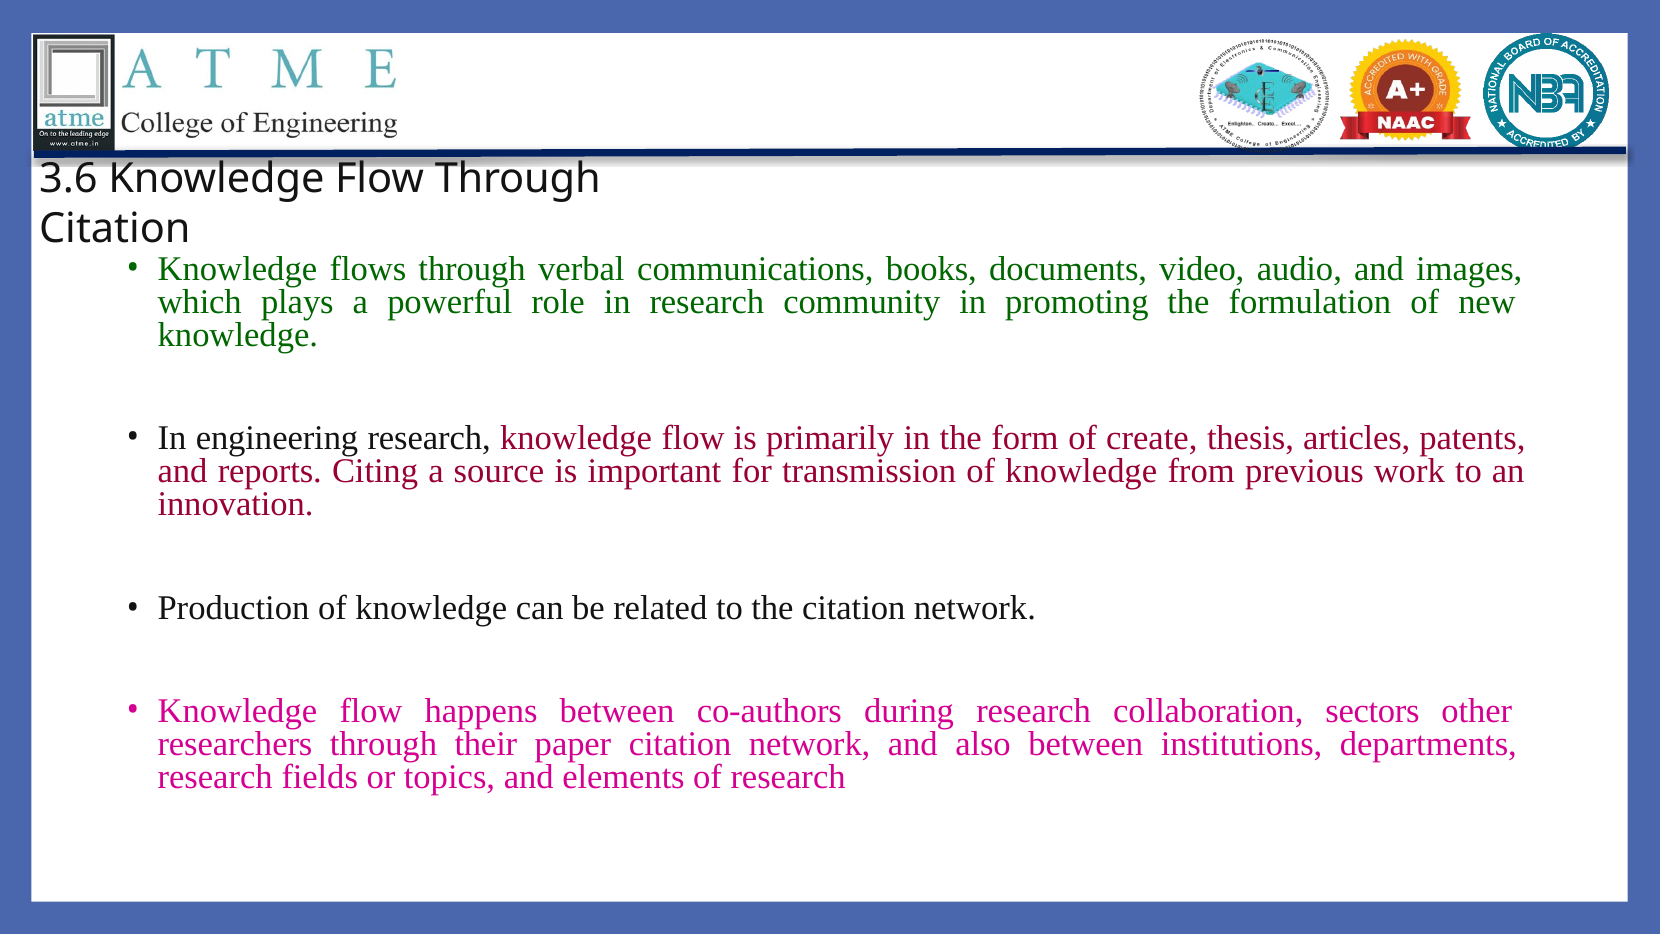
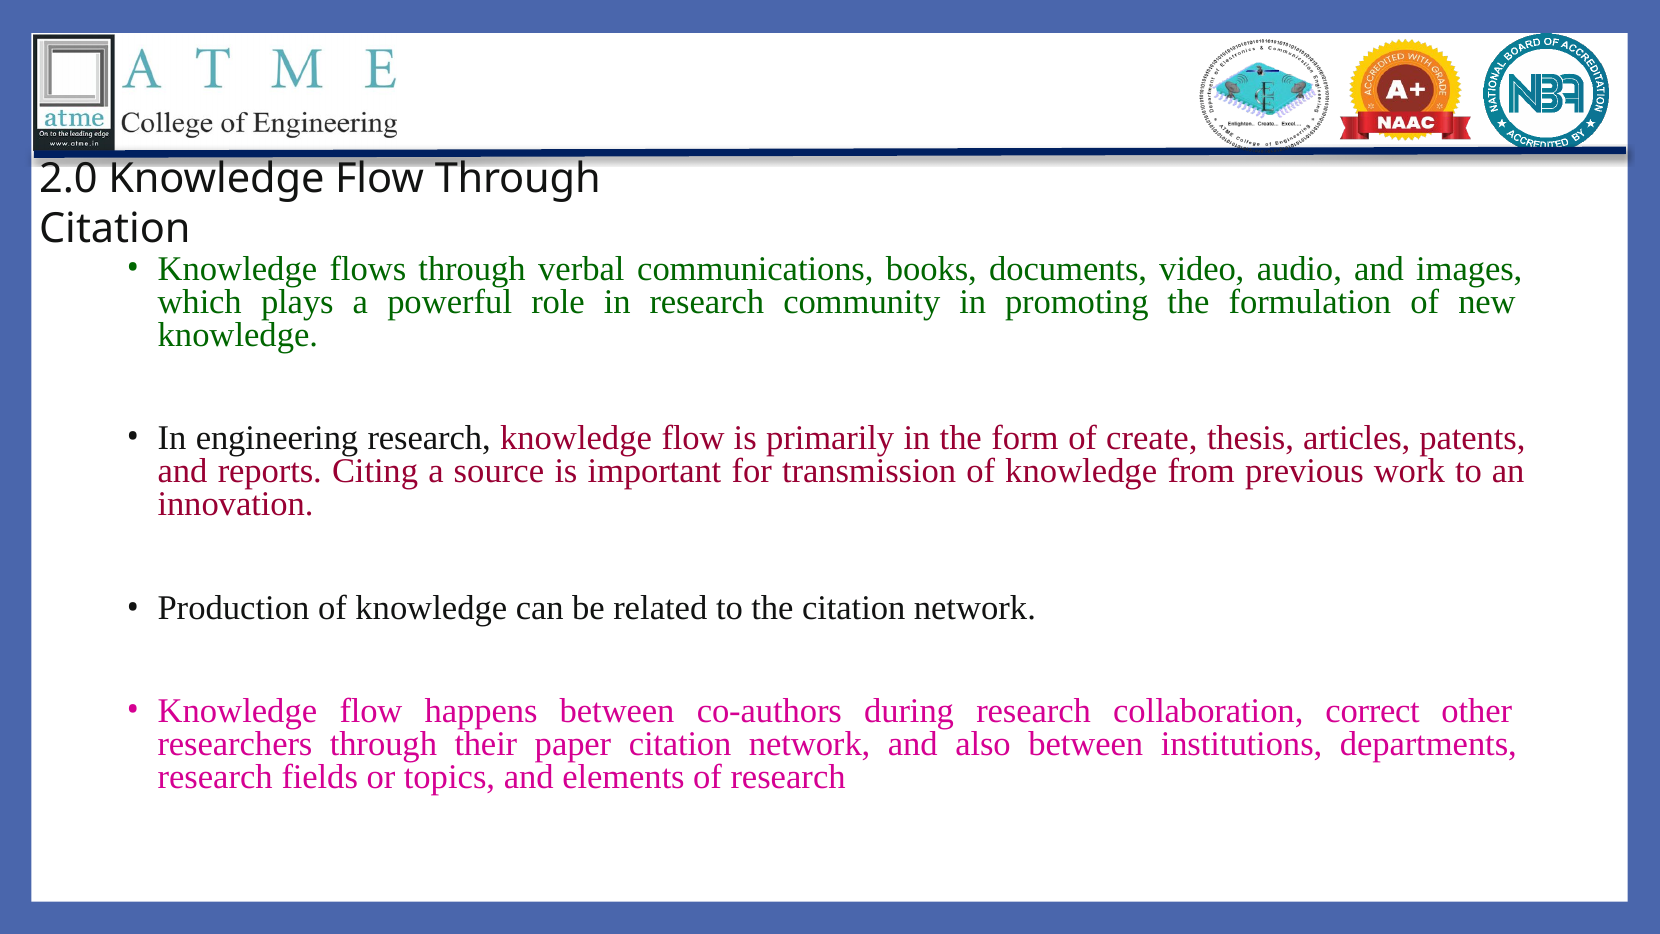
3.6: 3.6 -> 2.0
sectors: sectors -> correct
